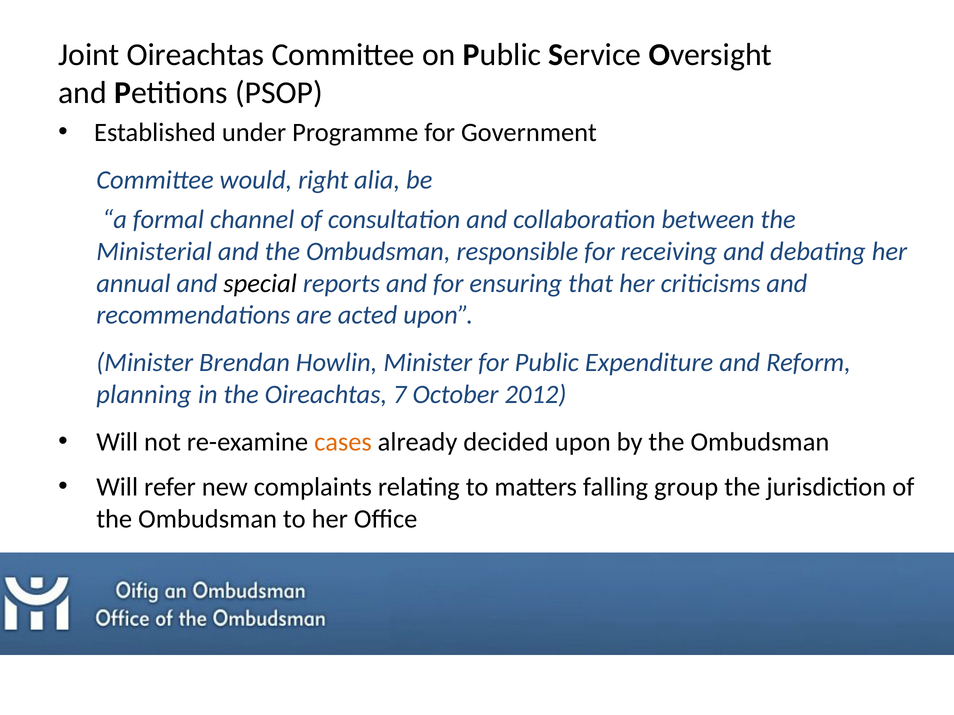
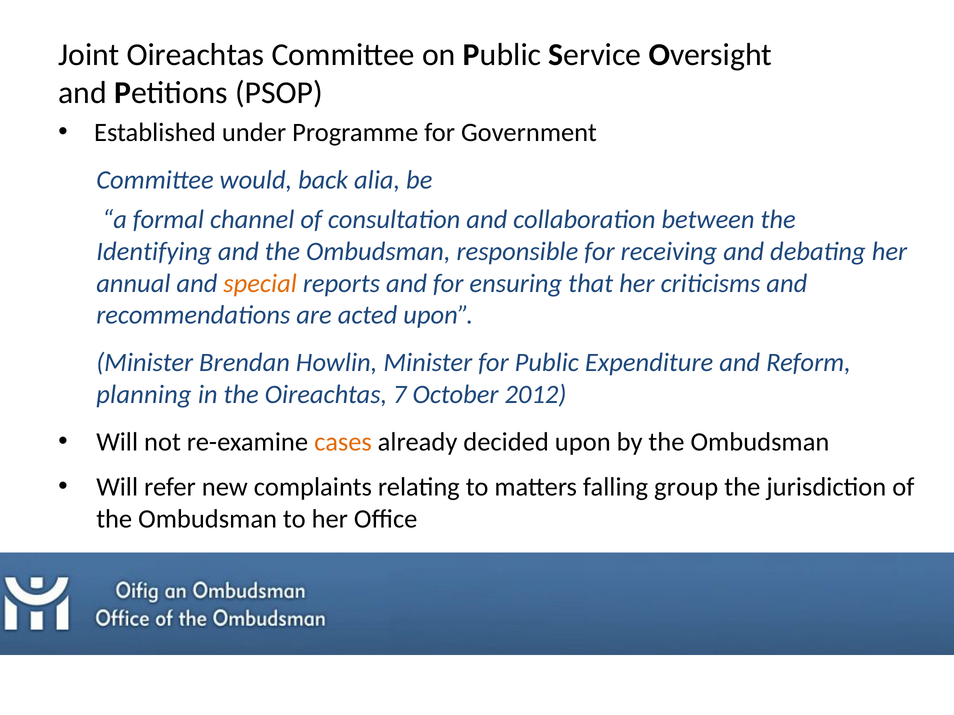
right: right -> back
Ministerial: Ministerial -> Identifying
special colour: black -> orange
